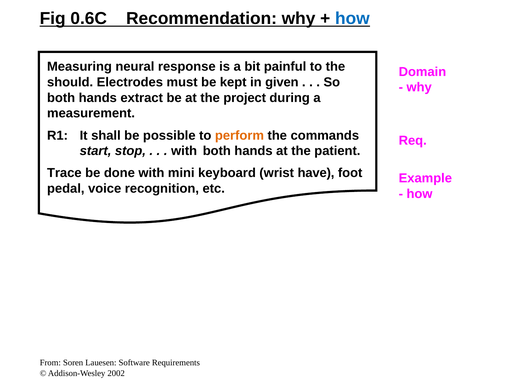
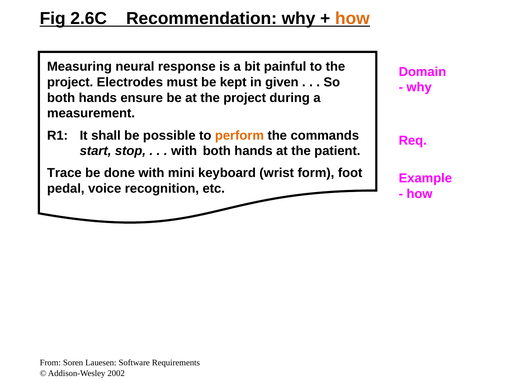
0.6C: 0.6C -> 2.6C
how at (352, 19) colour: blue -> orange
should at (70, 82): should -> project
extract: extract -> ensure
have: have -> form
